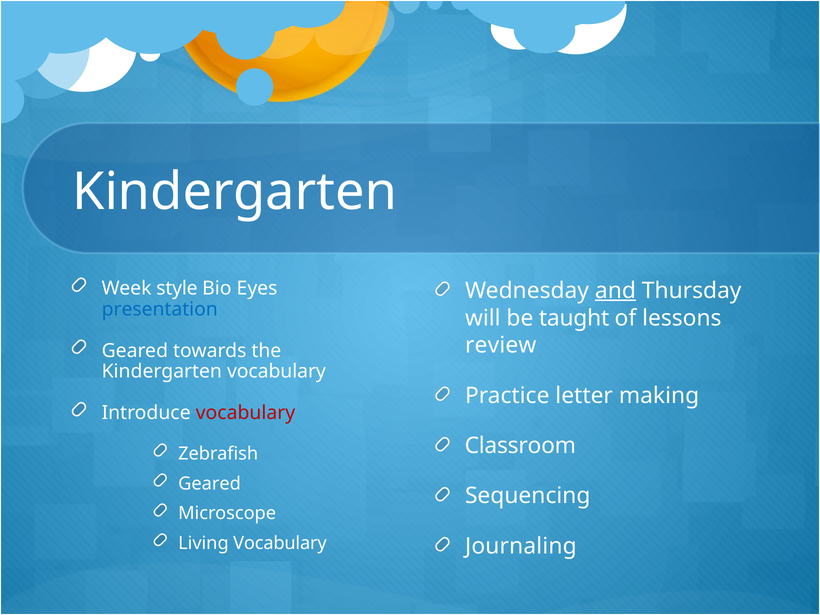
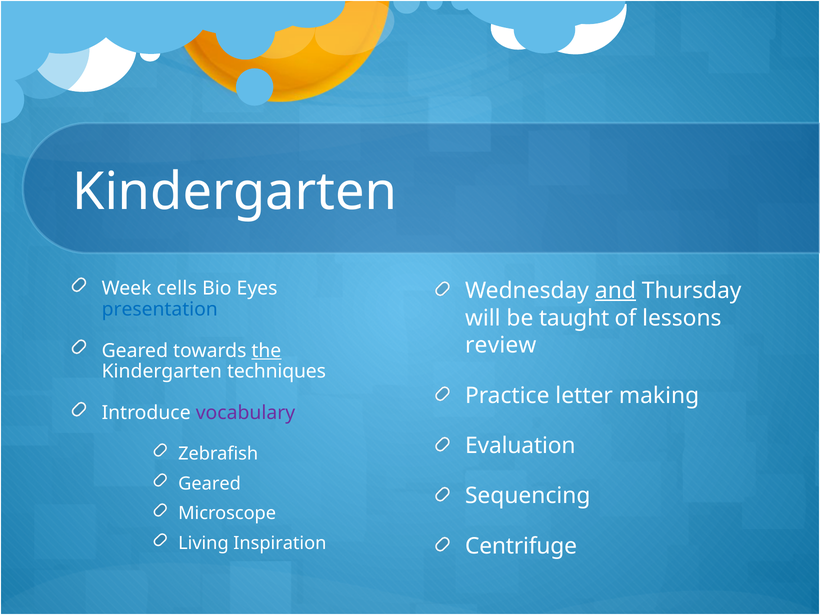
style: style -> cells
the underline: none -> present
Kindergarten vocabulary: vocabulary -> techniques
vocabulary at (245, 413) colour: red -> purple
Classroom: Classroom -> Evaluation
Living Vocabulary: Vocabulary -> Inspiration
Journaling: Journaling -> Centrifuge
